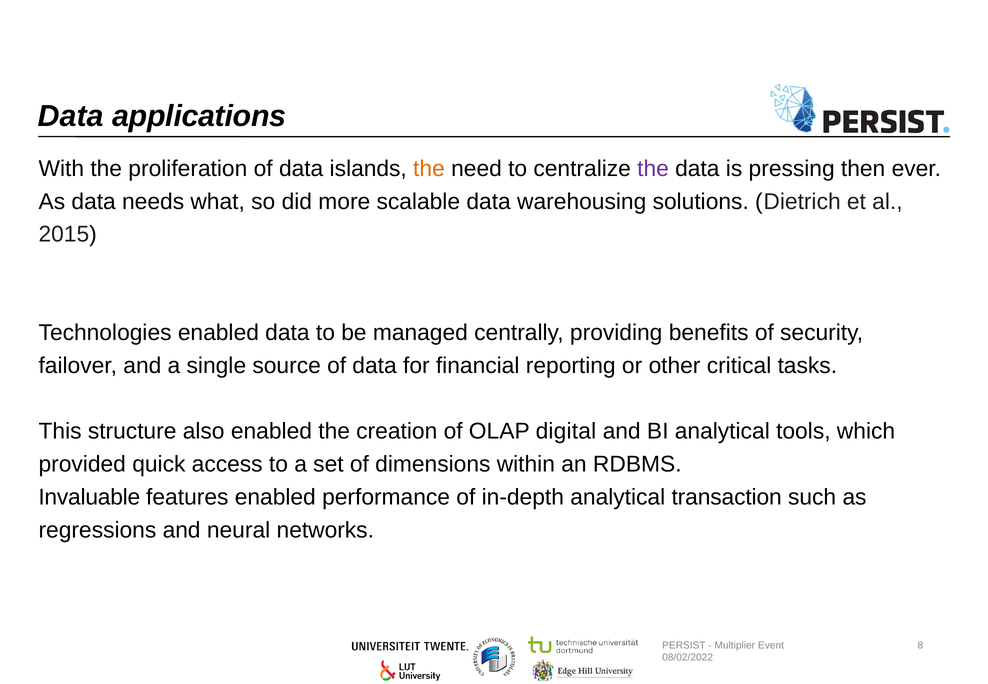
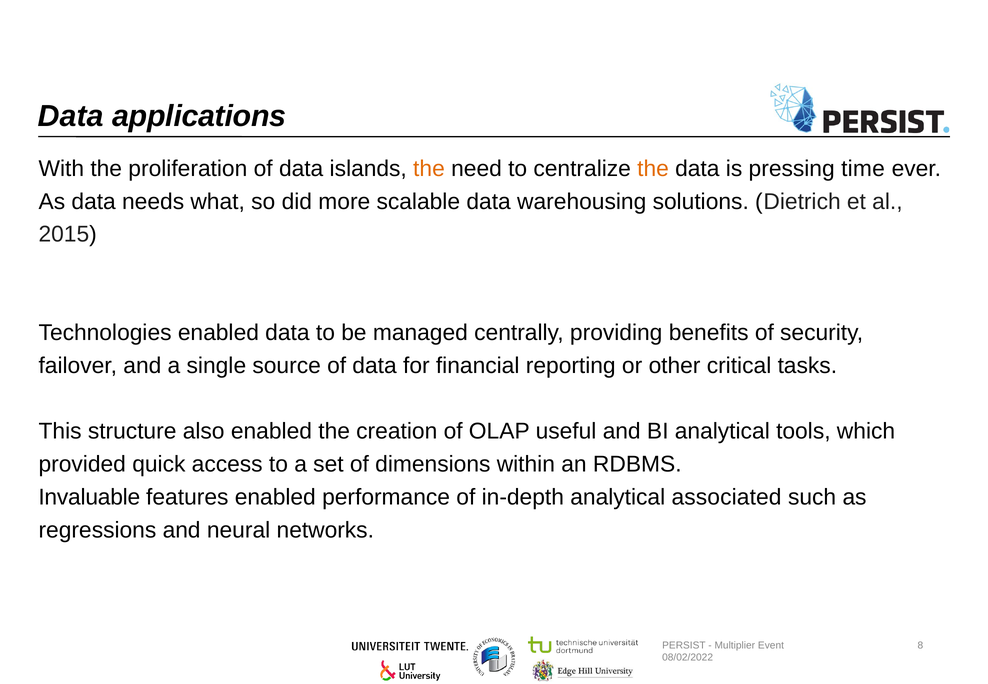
the at (653, 169) colour: purple -> orange
then: then -> time
digital: digital -> useful
transaction: transaction -> associated
